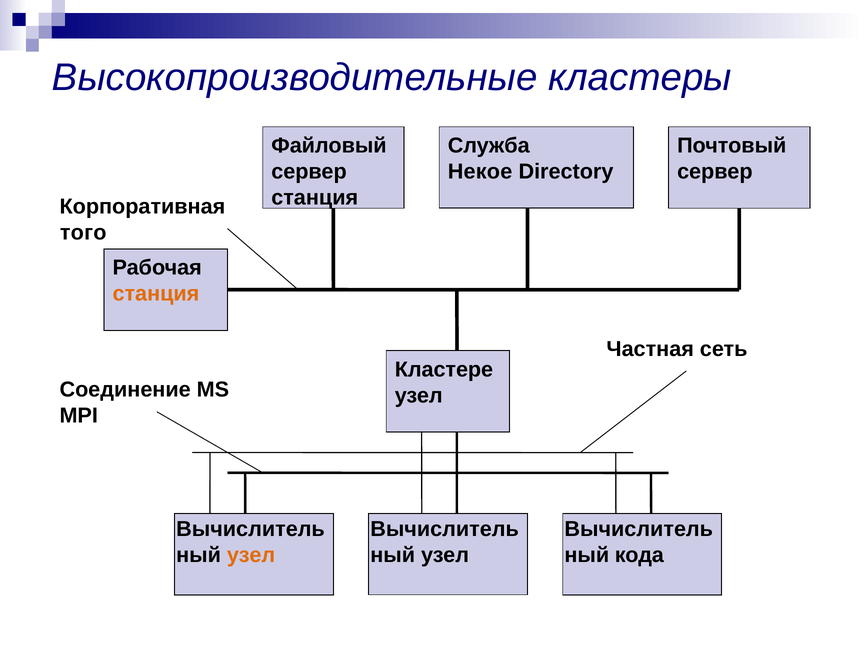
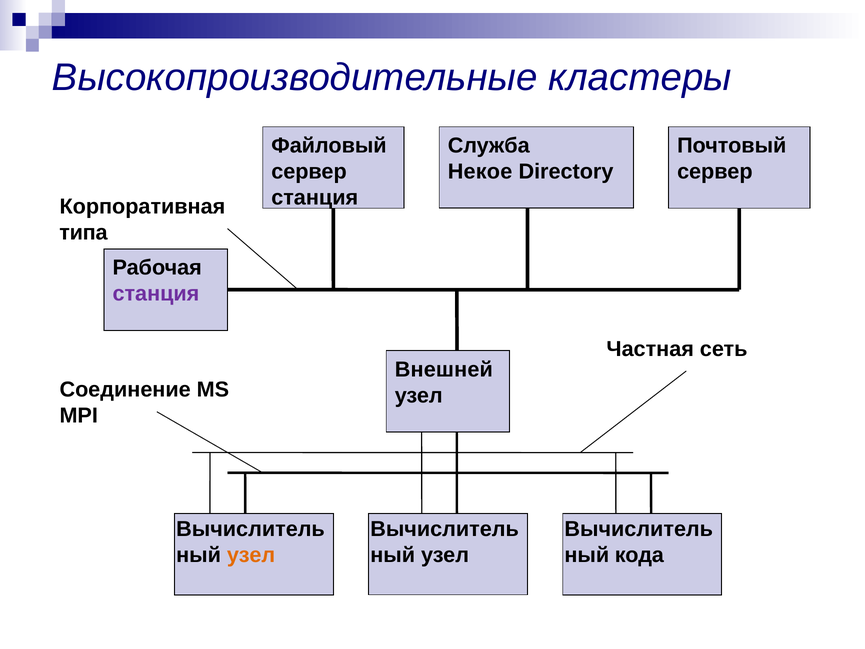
того: того -> типа
станция at (156, 293) colour: orange -> purple
Кластере: Кластере -> Внешней
